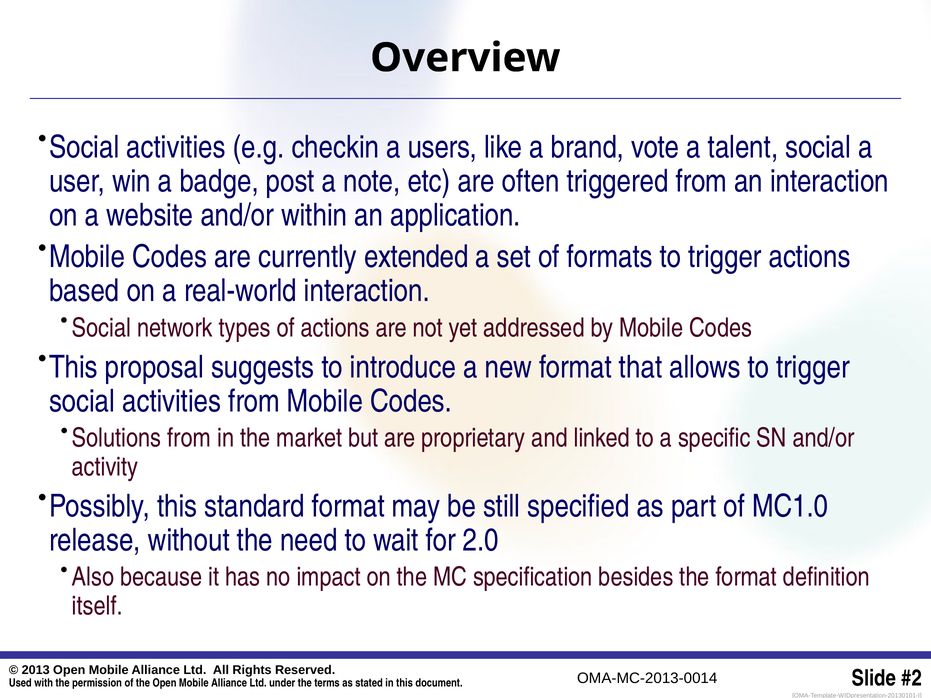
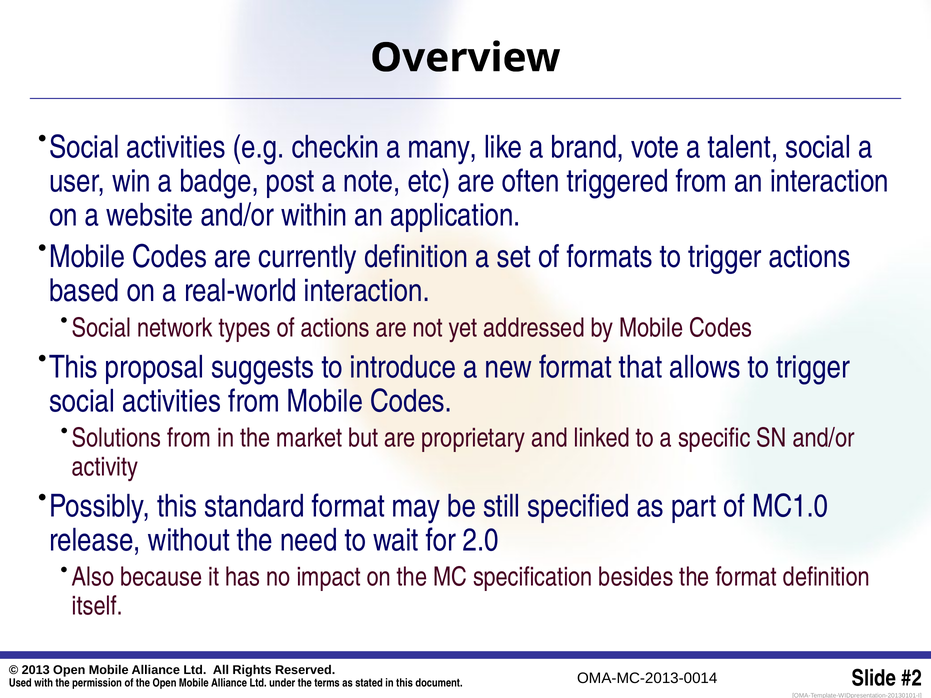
users: users -> many
currently extended: extended -> definition
